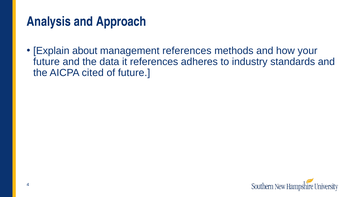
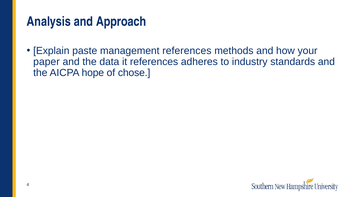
about: about -> paste
future at (46, 62): future -> paper
cited: cited -> hope
of future: future -> chose
